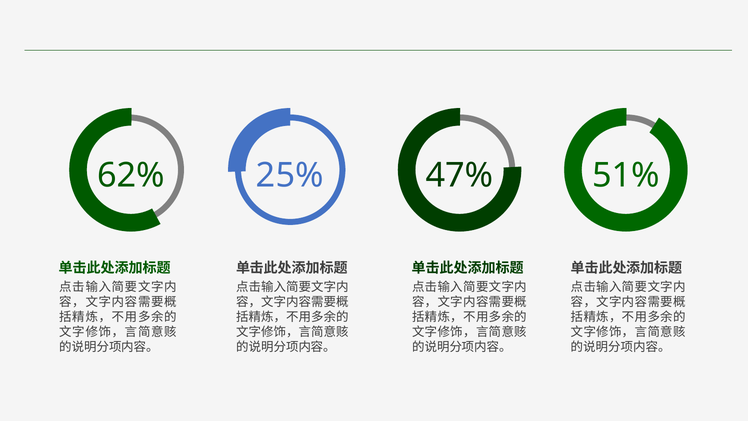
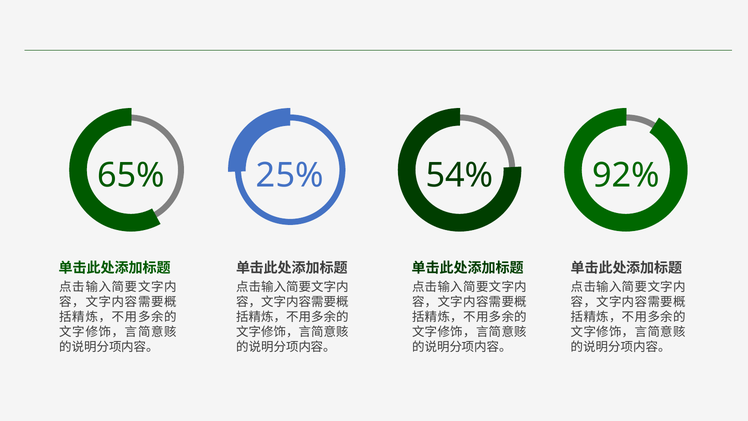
62%: 62% -> 65%
47%: 47% -> 54%
51%: 51% -> 92%
